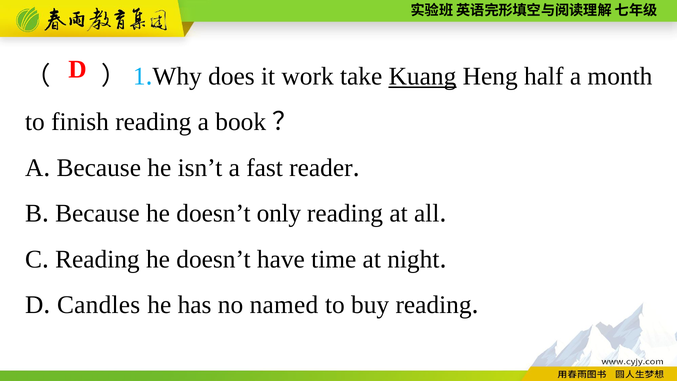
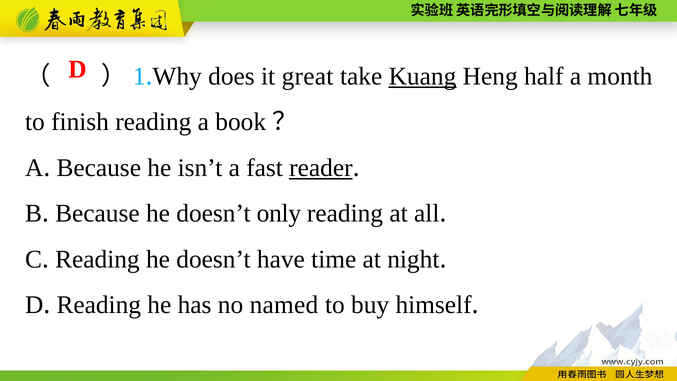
work: work -> great
reader underline: none -> present
Candles at (99, 305): Candles -> Reading
buy reading: reading -> himself
